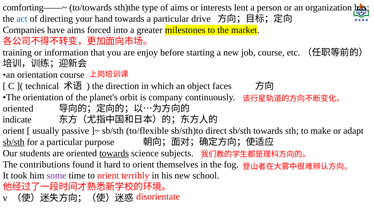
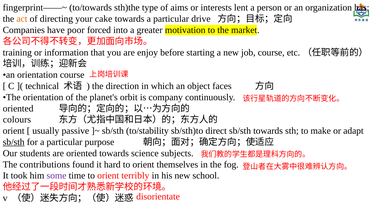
comforting——~: comforting——~ -> fingerprint——~
act colour: blue -> orange
hand: hand -> cake
have aims: aims -> poor
milestones: milestones -> motivation
indicate: indicate -> colours
to/flexible: to/flexible -> to/stability
towards at (114, 153) underline: present -> none
